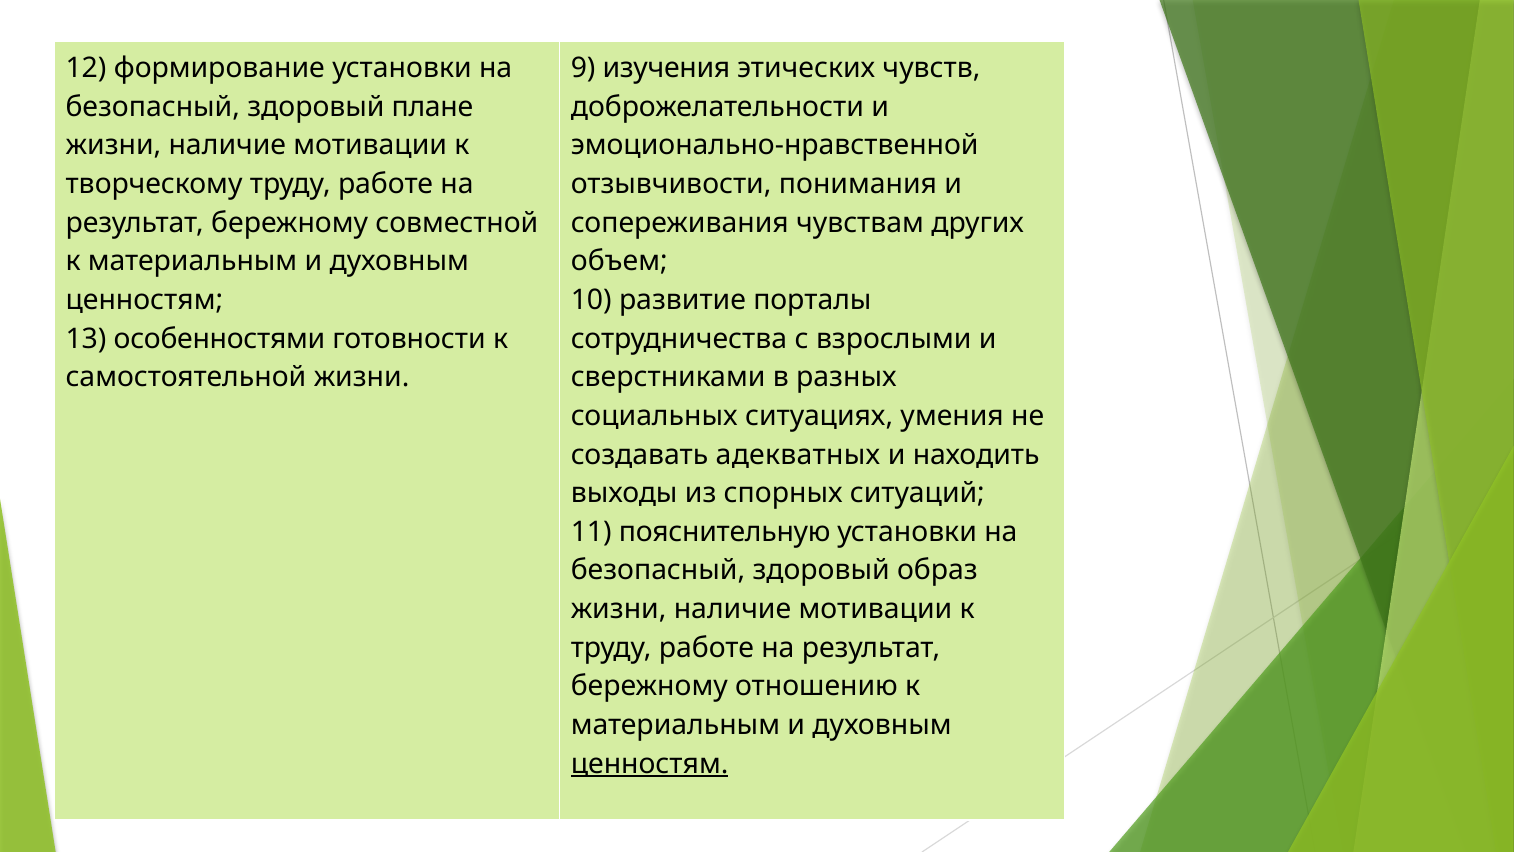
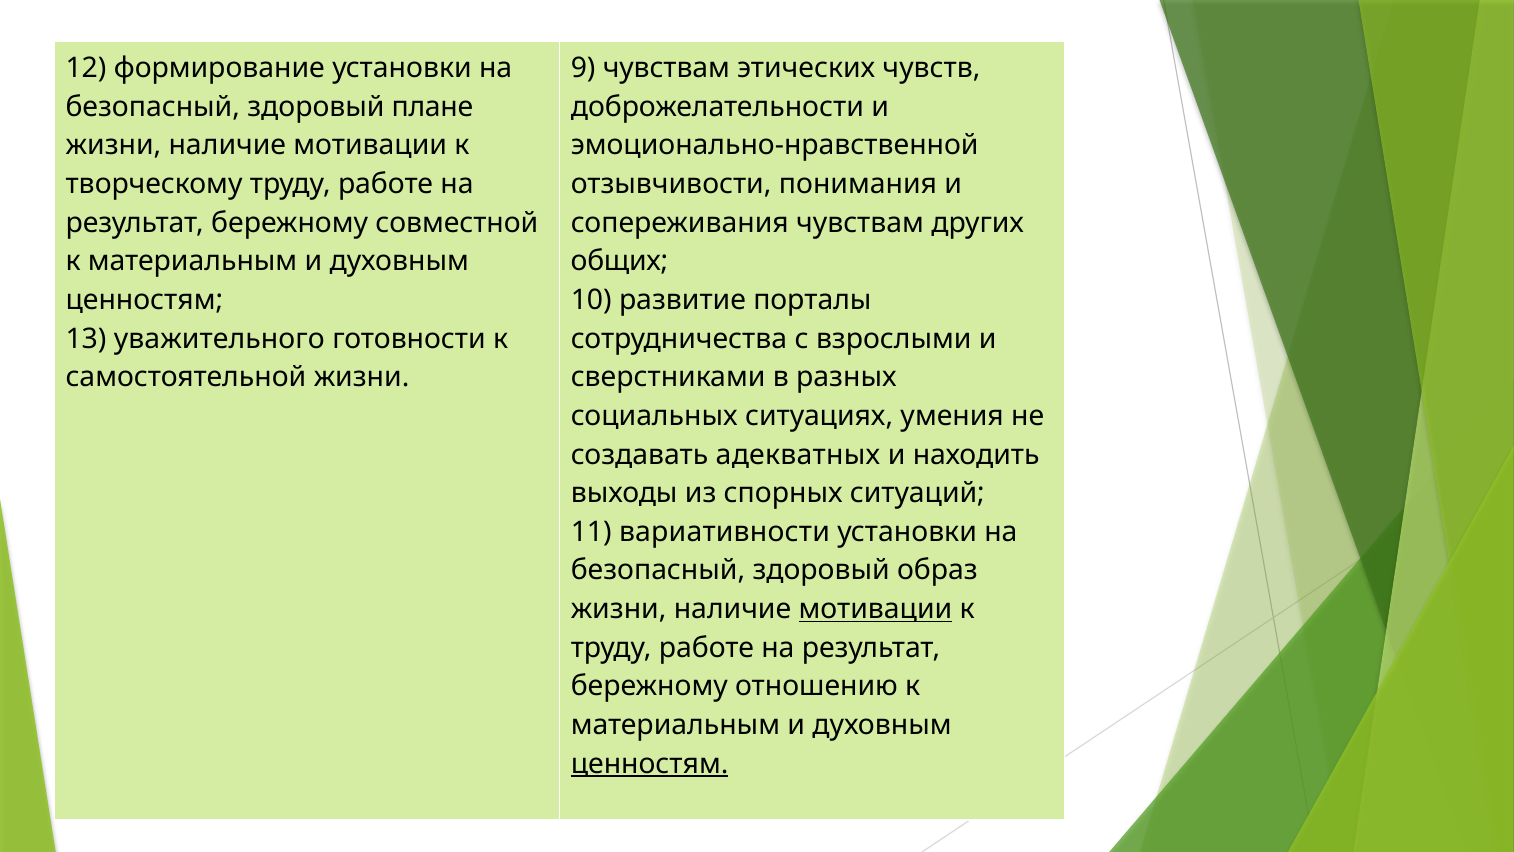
9 изучения: изучения -> чувствам
объем: объем -> общих
особенностями: особенностями -> уважительного
пояснительную: пояснительную -> вариативности
мотивации at (875, 609) underline: none -> present
